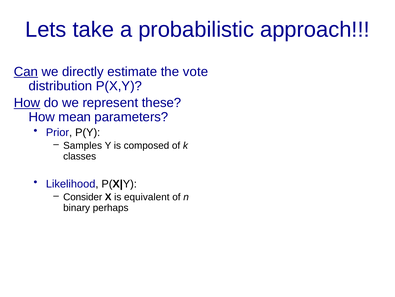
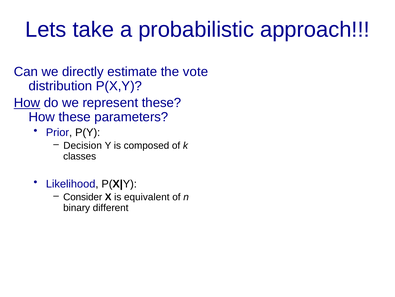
Can underline: present -> none
How mean: mean -> these
Samples: Samples -> Decision
perhaps: perhaps -> different
